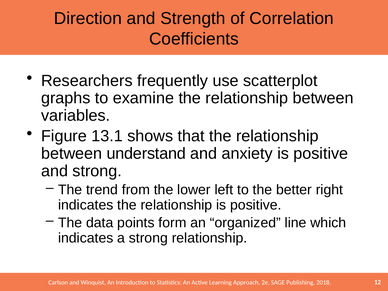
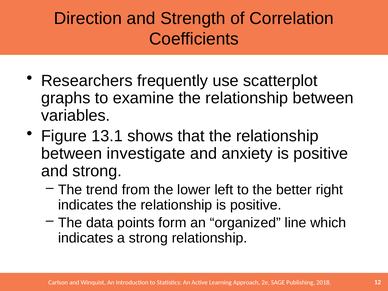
understand: understand -> investigate
